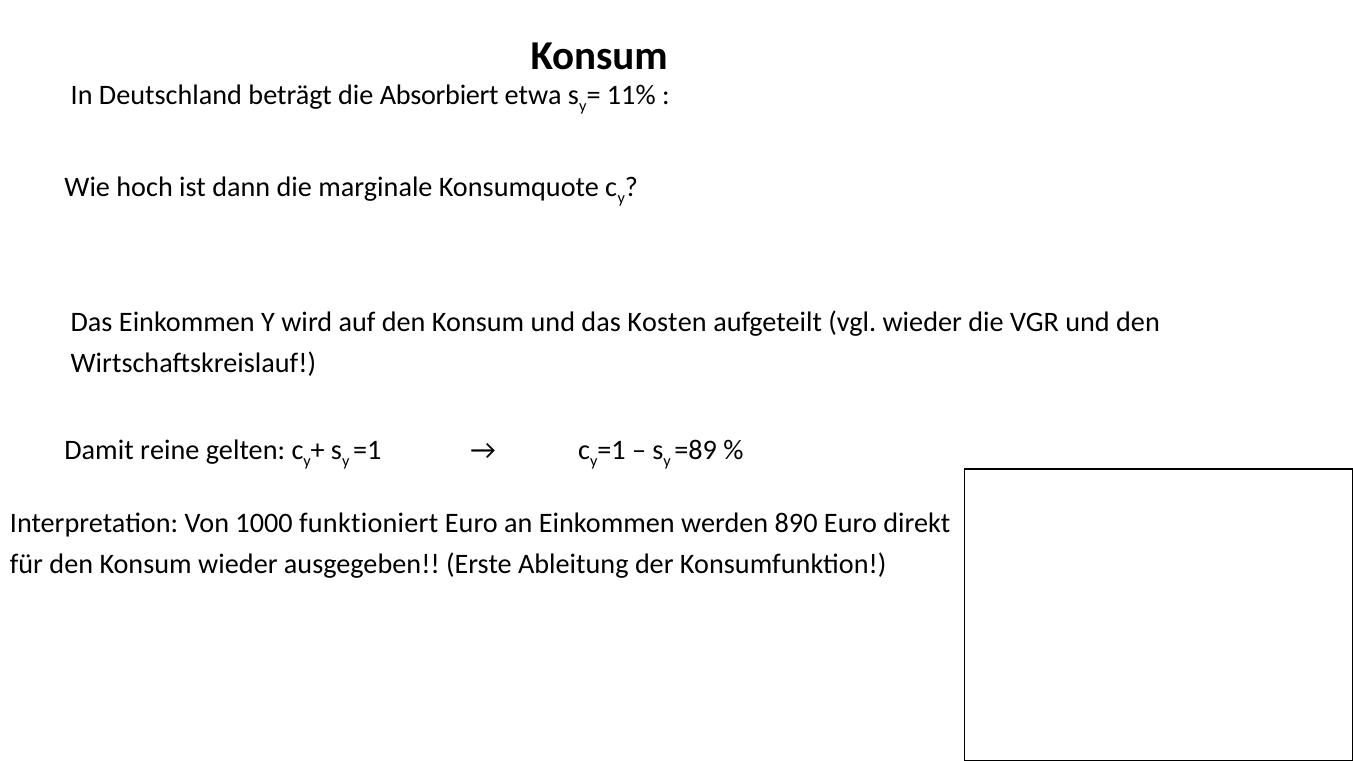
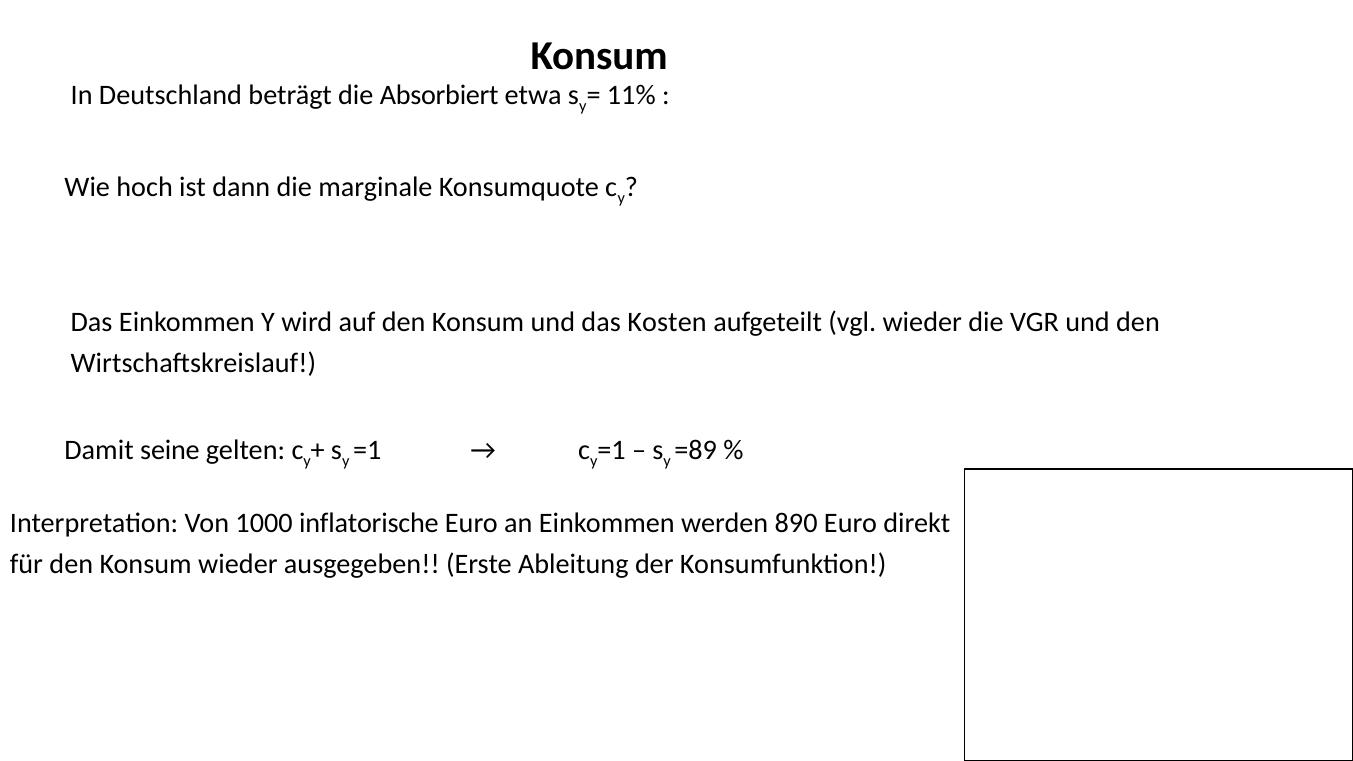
reine: reine -> seine
funktioniert: funktioniert -> inflatorische
